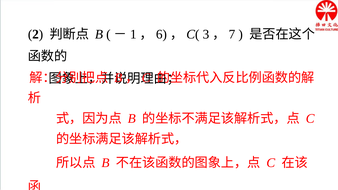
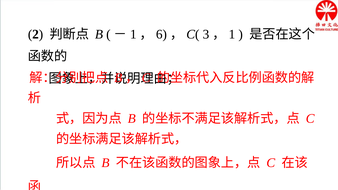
7 at (232, 34): 7 -> 1
